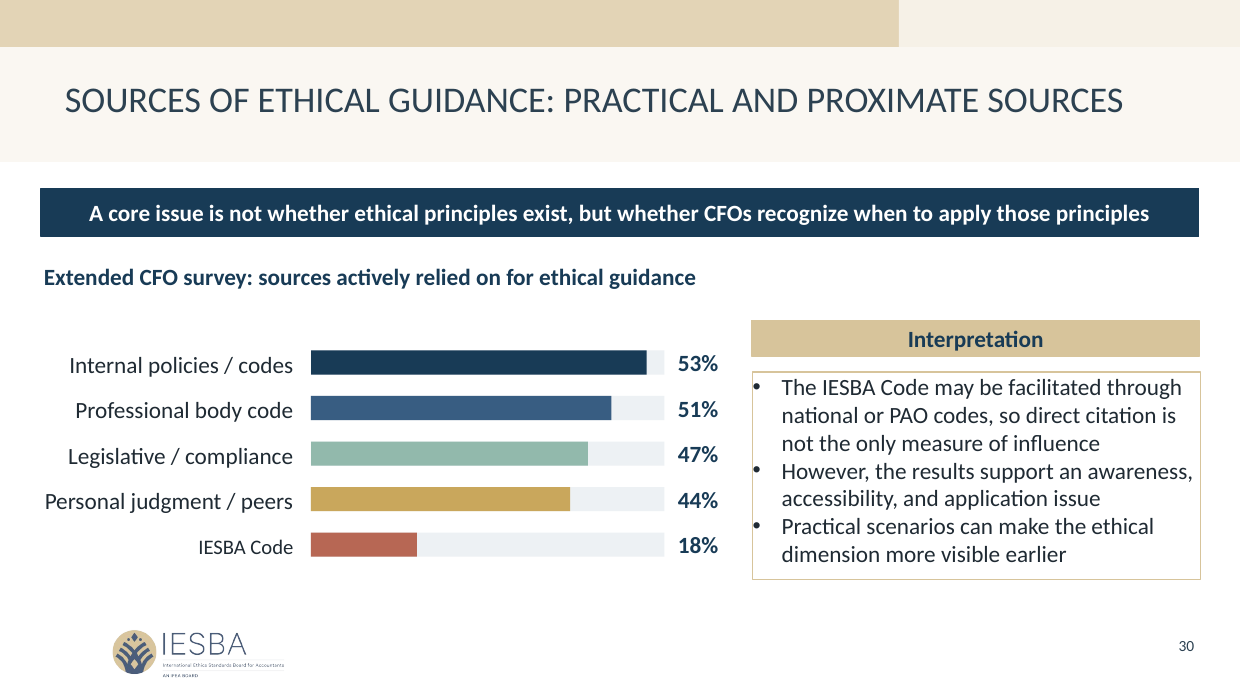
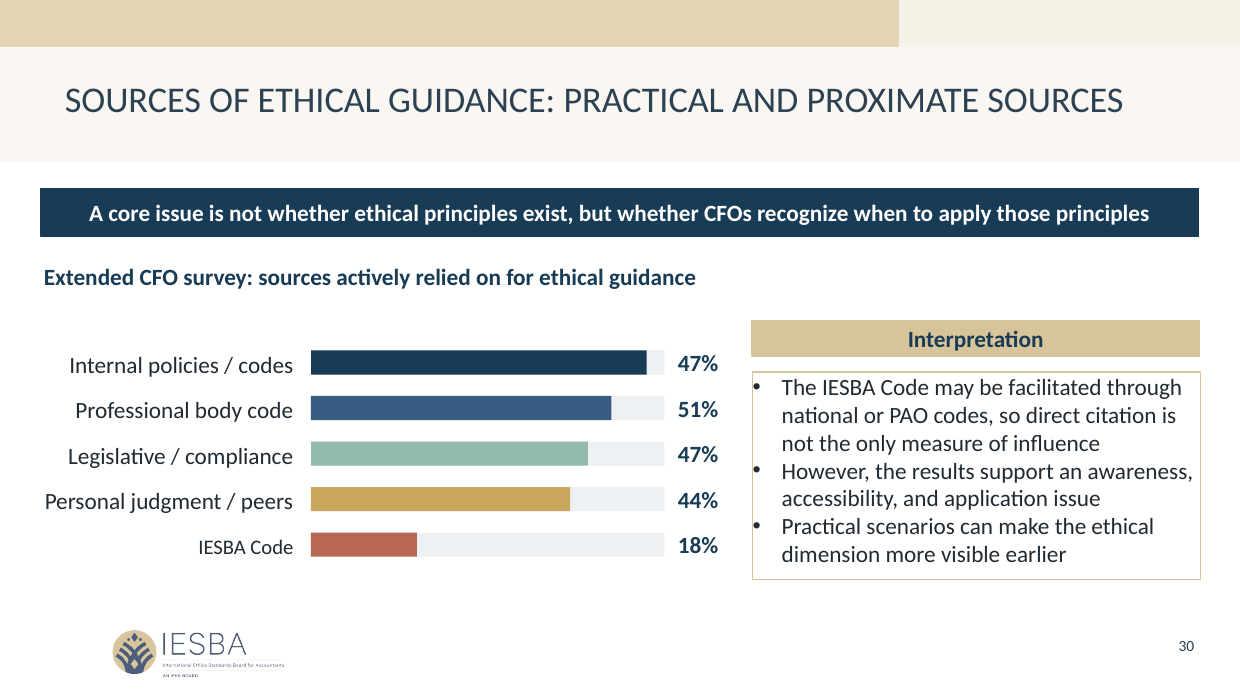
codes 53%: 53% -> 47%
